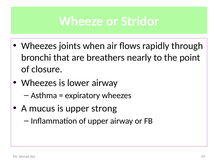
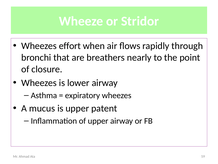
joints: joints -> effort
strong: strong -> patent
